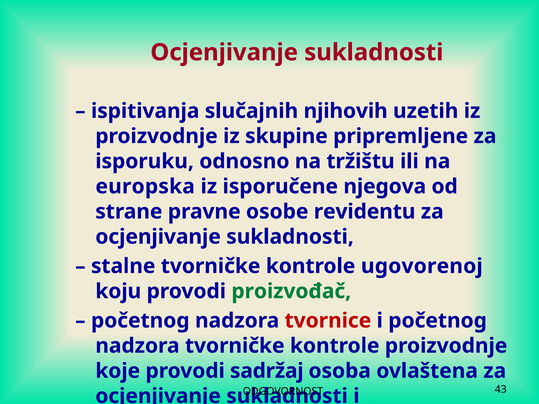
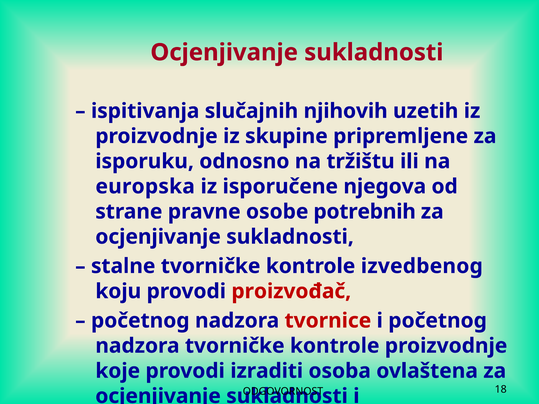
revidentu: revidentu -> potrebnih
ugovorenoj: ugovorenoj -> izvedbenog
proizvođač colour: green -> red
sadržaj: sadržaj -> izraditi
43: 43 -> 18
